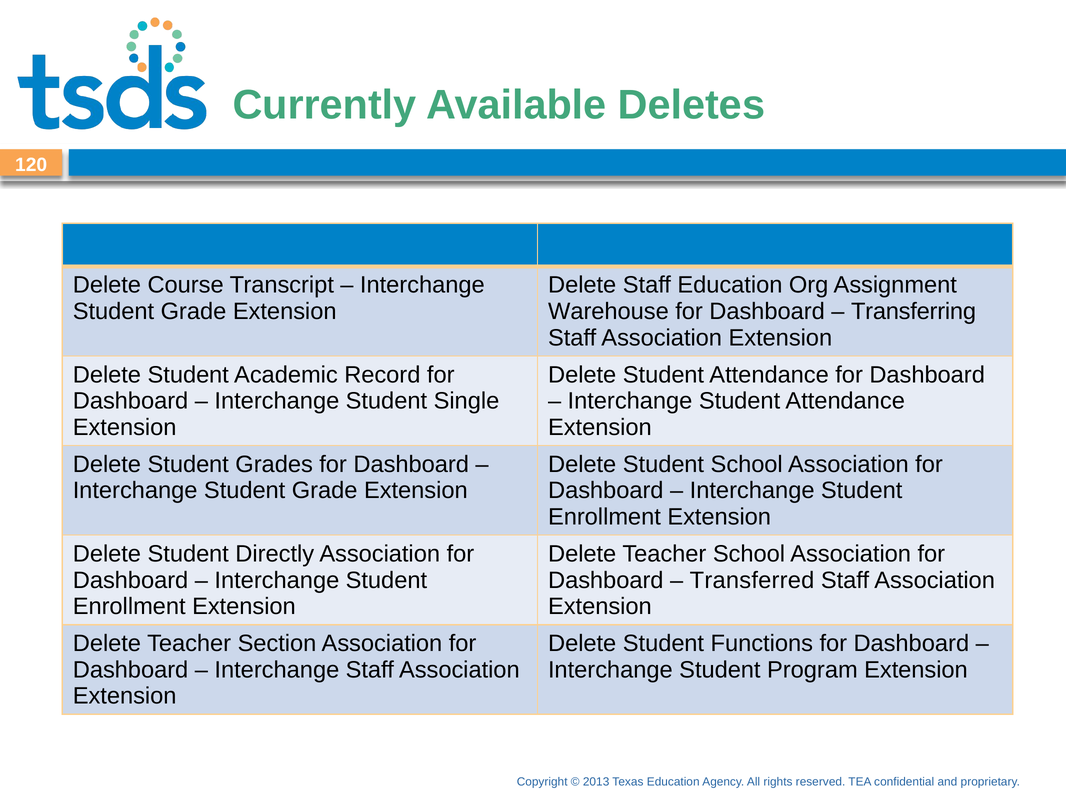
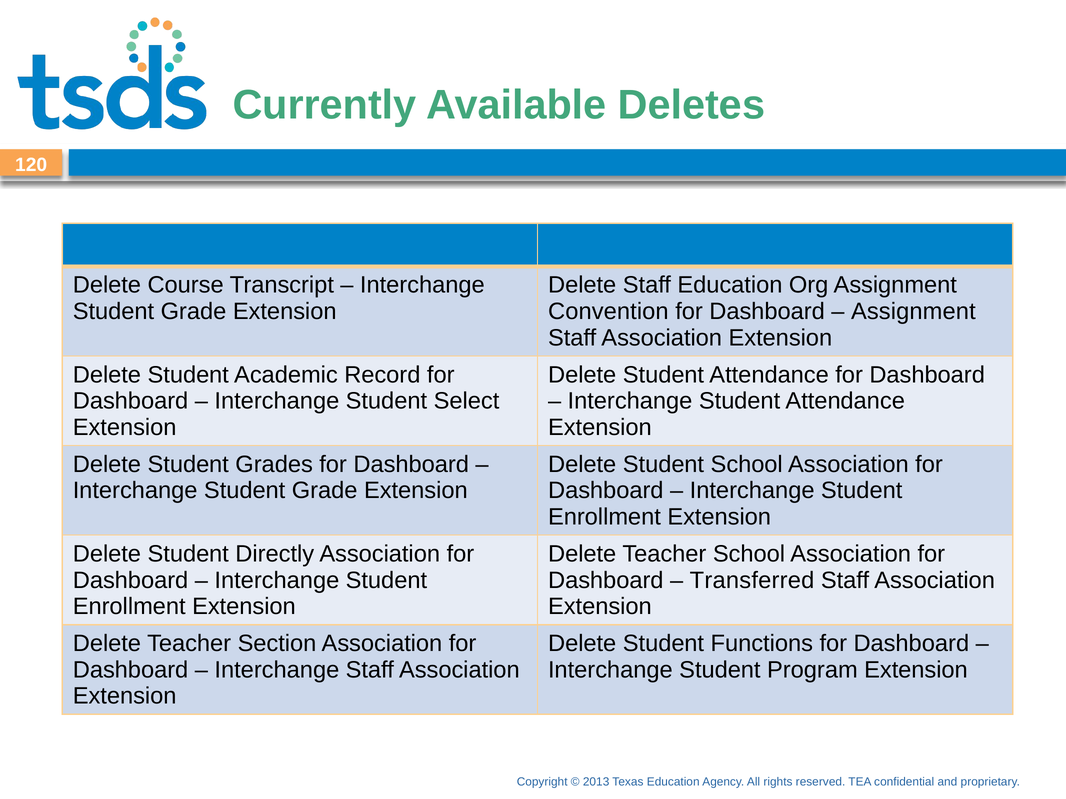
Warehouse: Warehouse -> Convention
Transferring at (914, 312): Transferring -> Assignment
Single: Single -> Select
